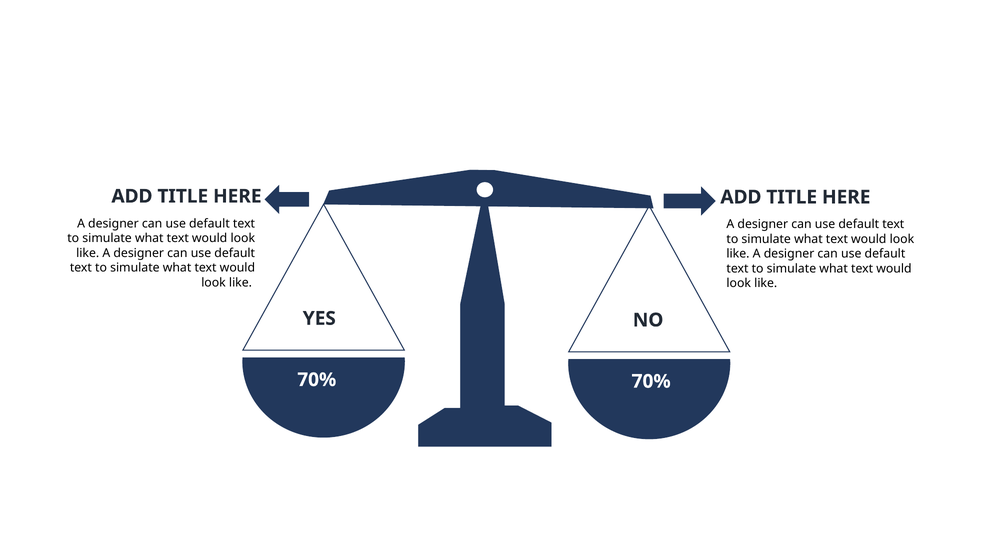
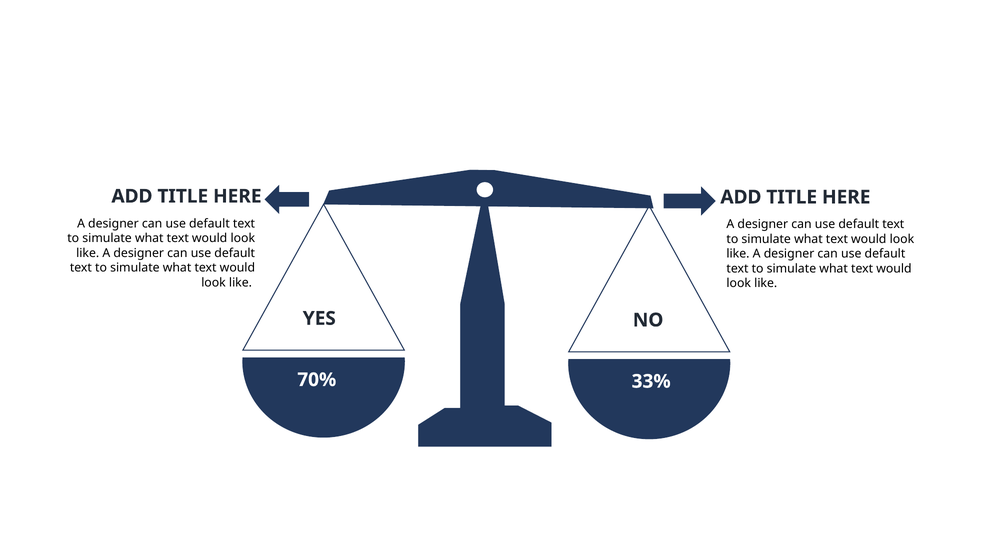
70% at (651, 381): 70% -> 33%
